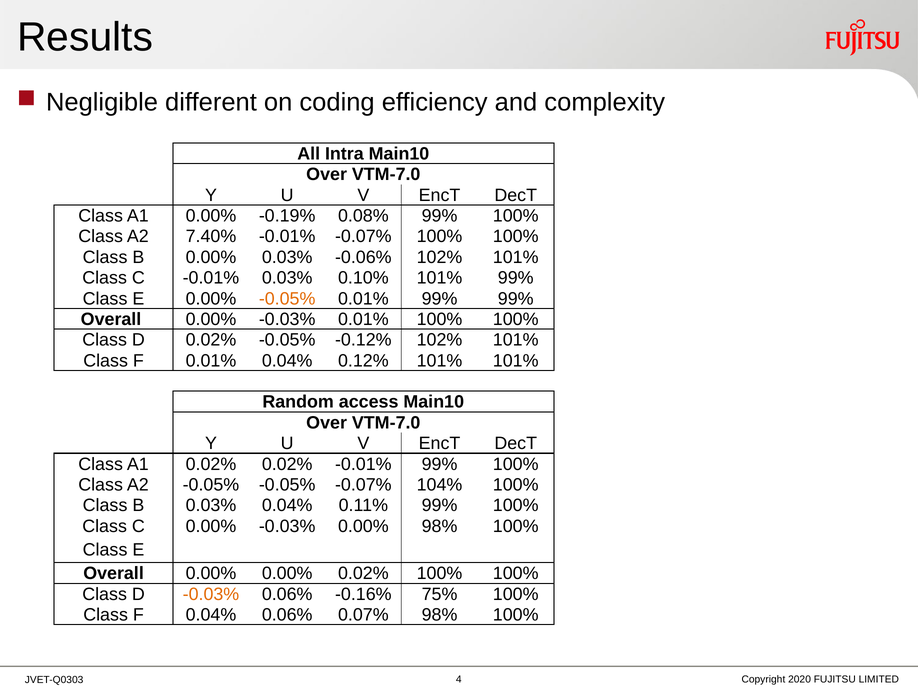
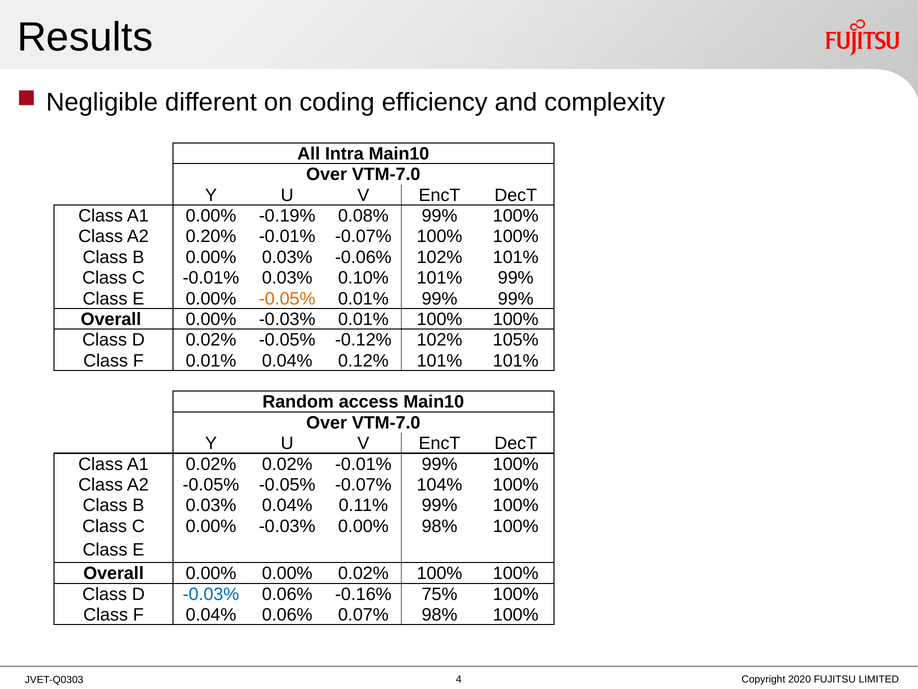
7.40%: 7.40% -> 0.20%
-0.12% 102% 101%: 101% -> 105%
-0.03% at (211, 594) colour: orange -> blue
